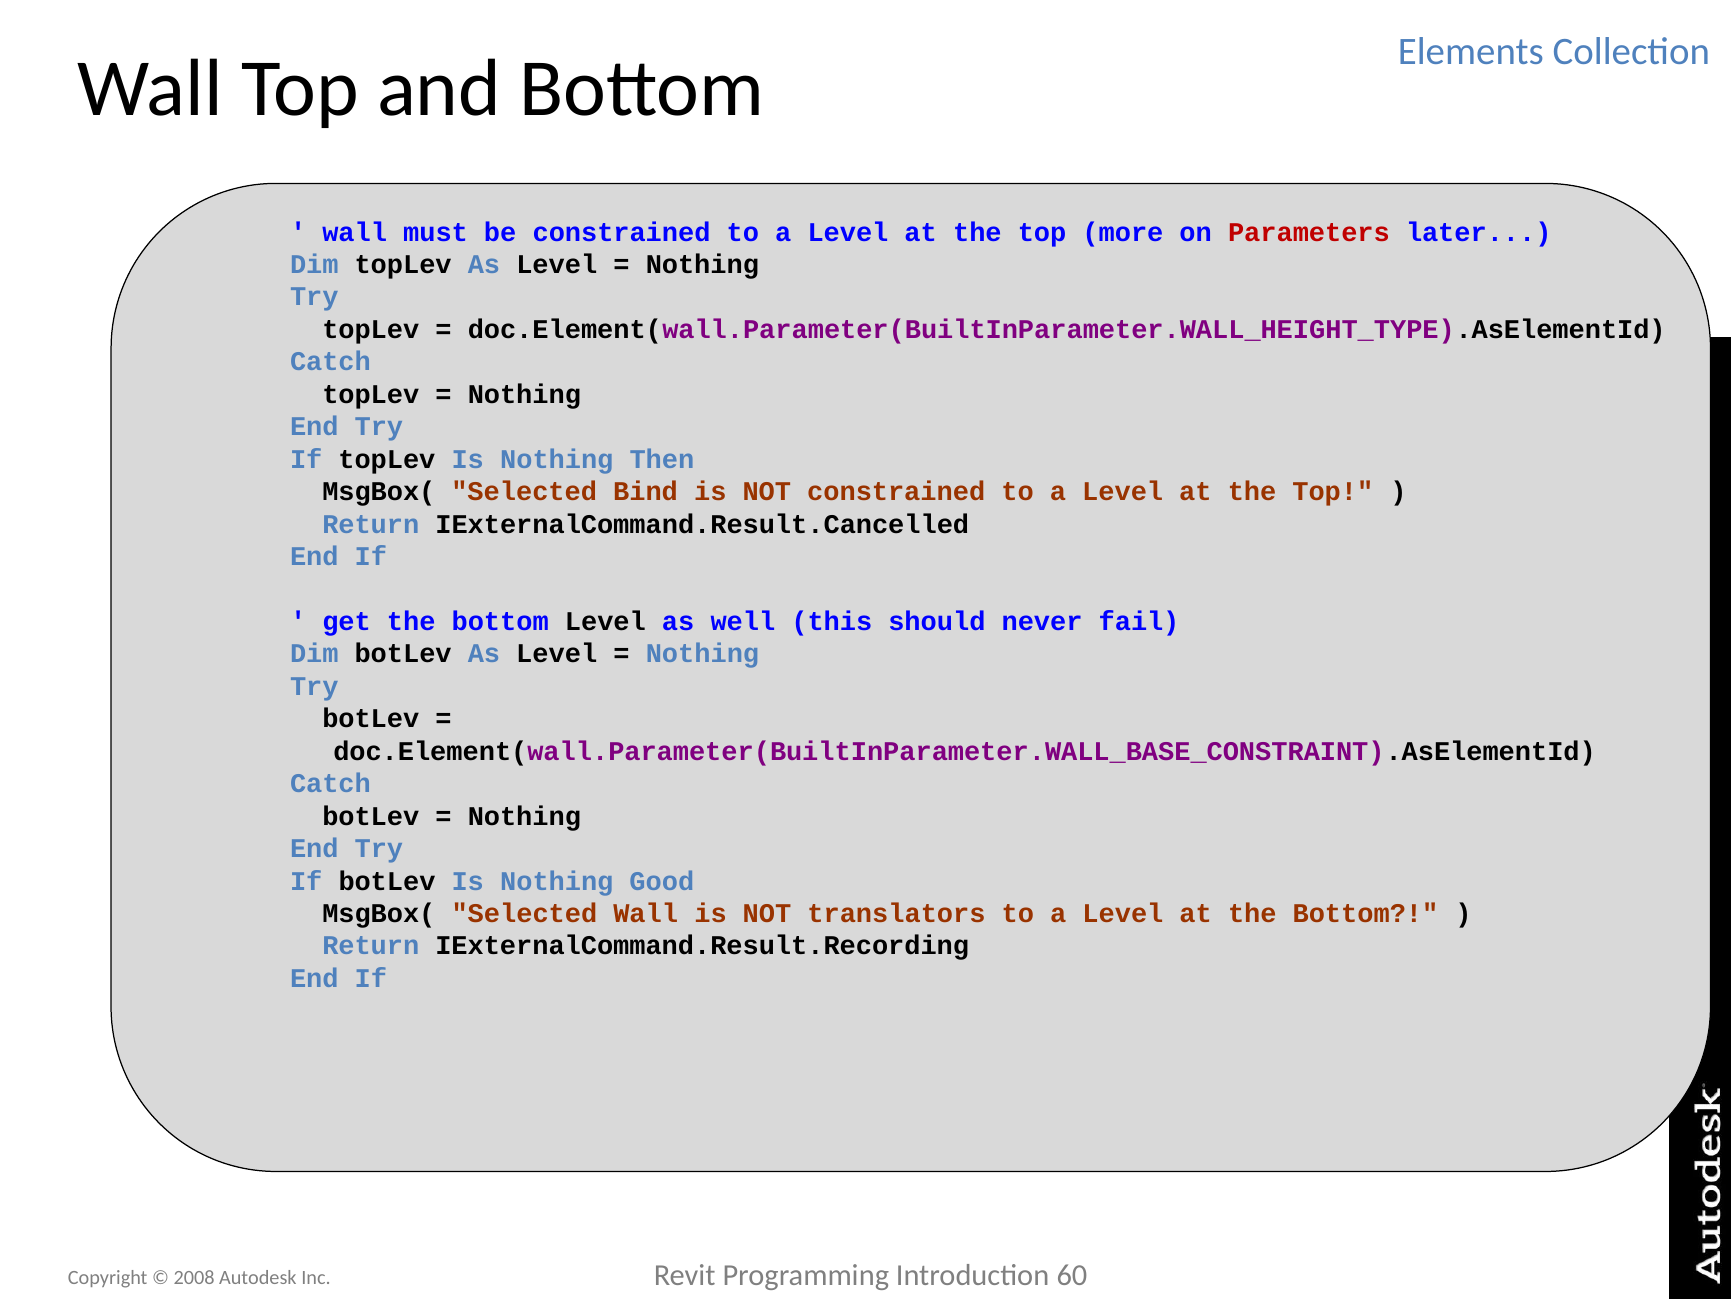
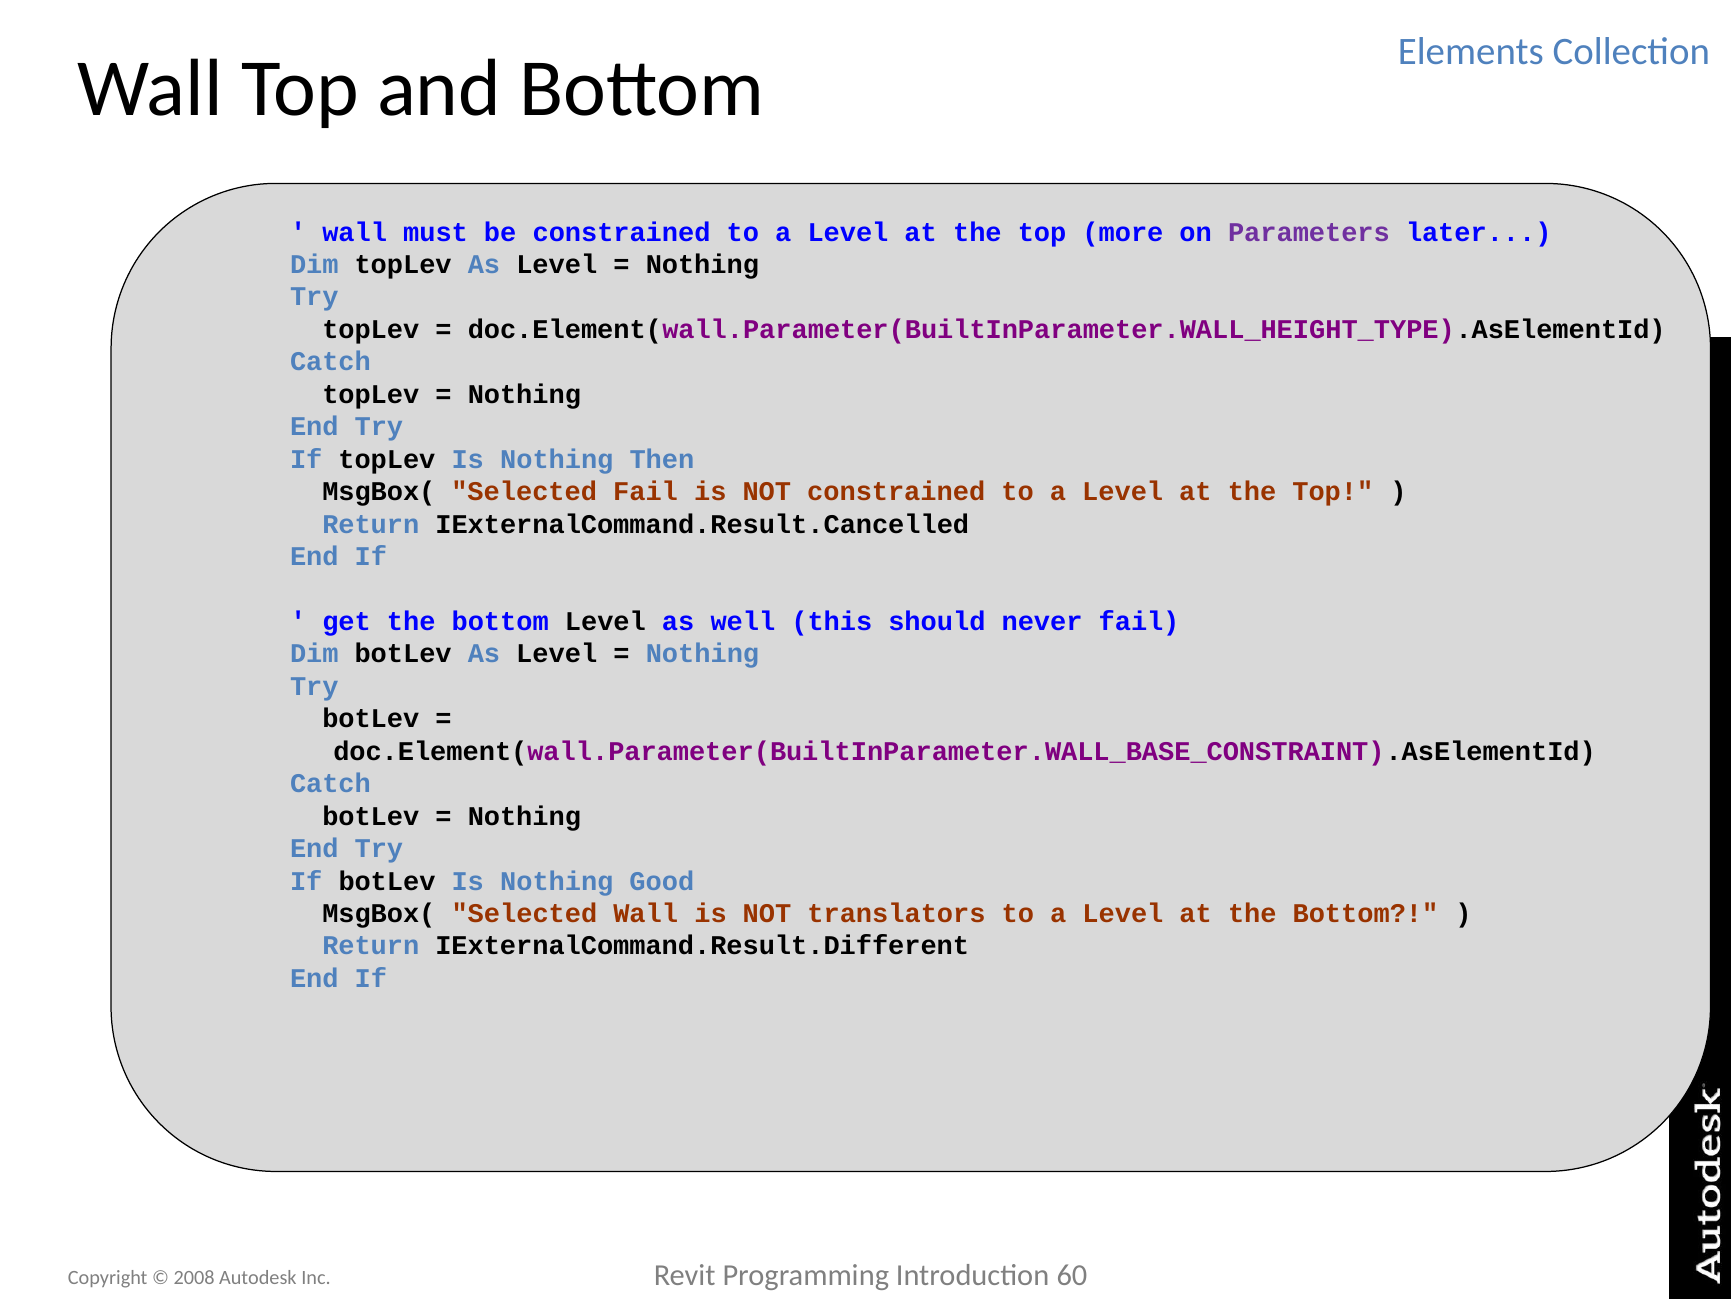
Parameters colour: red -> purple
Selected Bind: Bind -> Fail
IExternalCommand.Result.Recording: IExternalCommand.Result.Recording -> IExternalCommand.Result.Different
